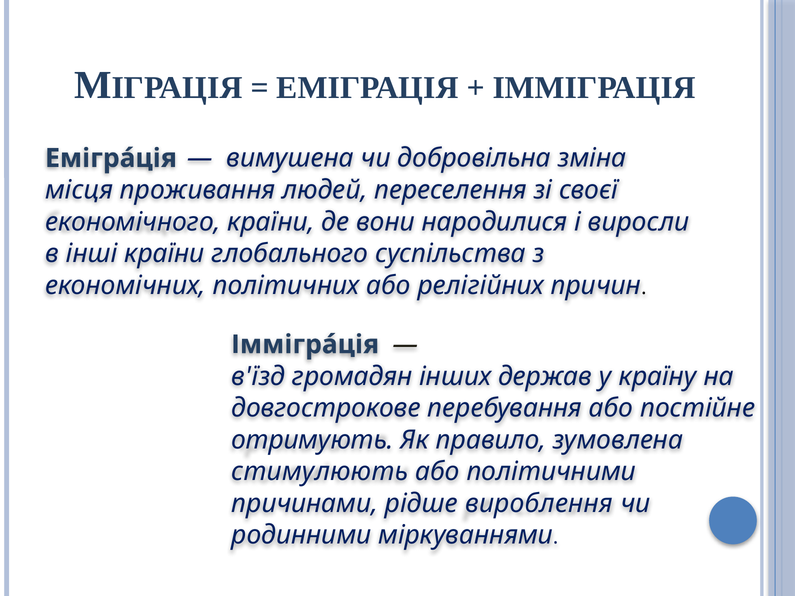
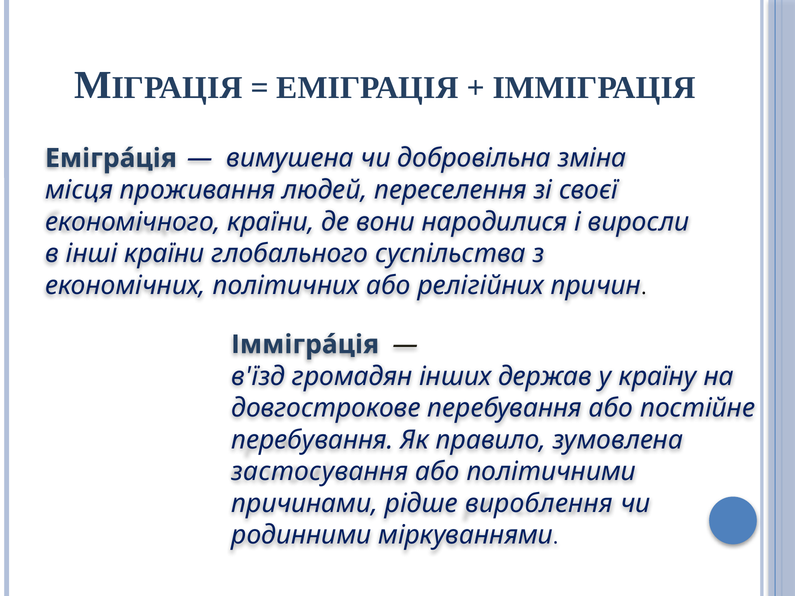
отримують at (313, 440): отримують -> перебування
стимулюють: стимулюють -> застосування
